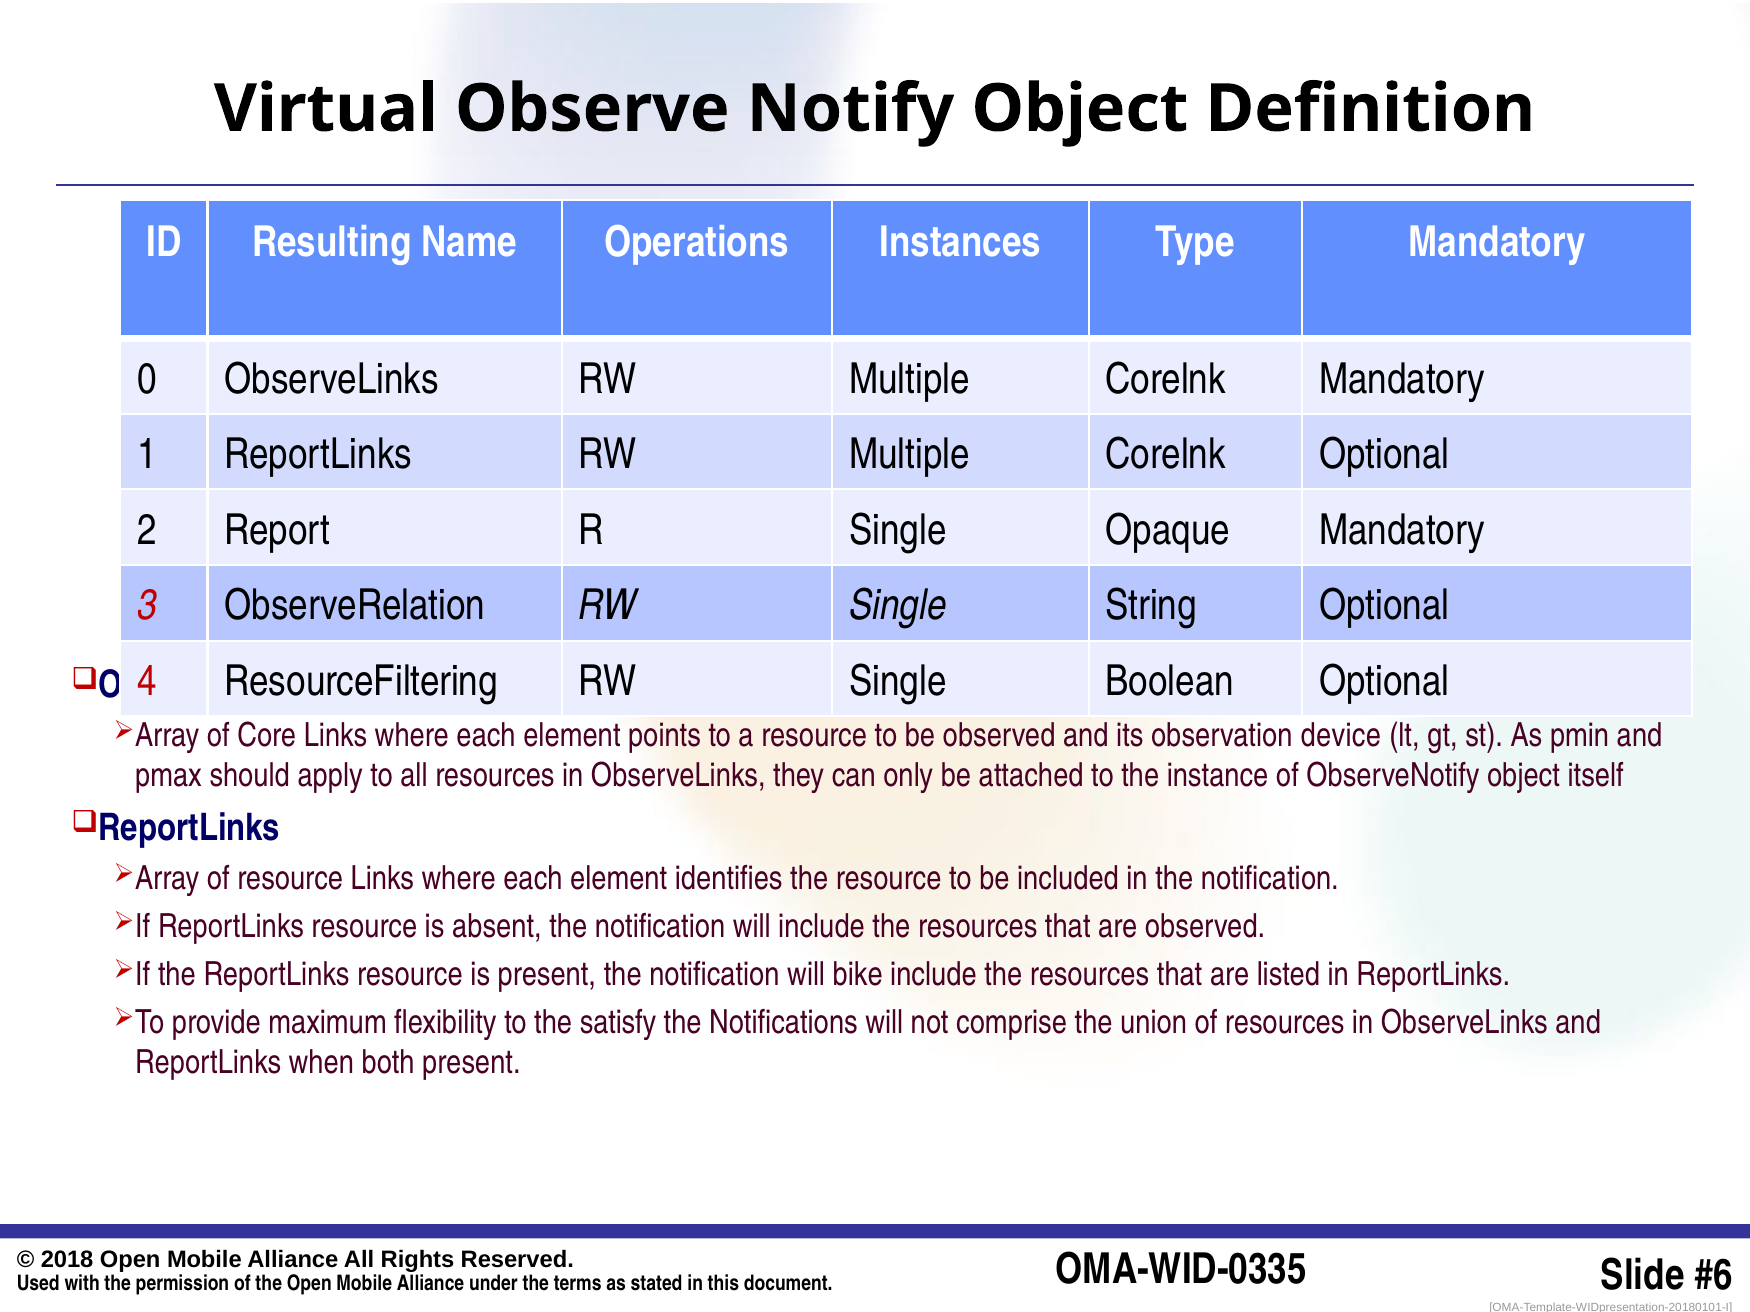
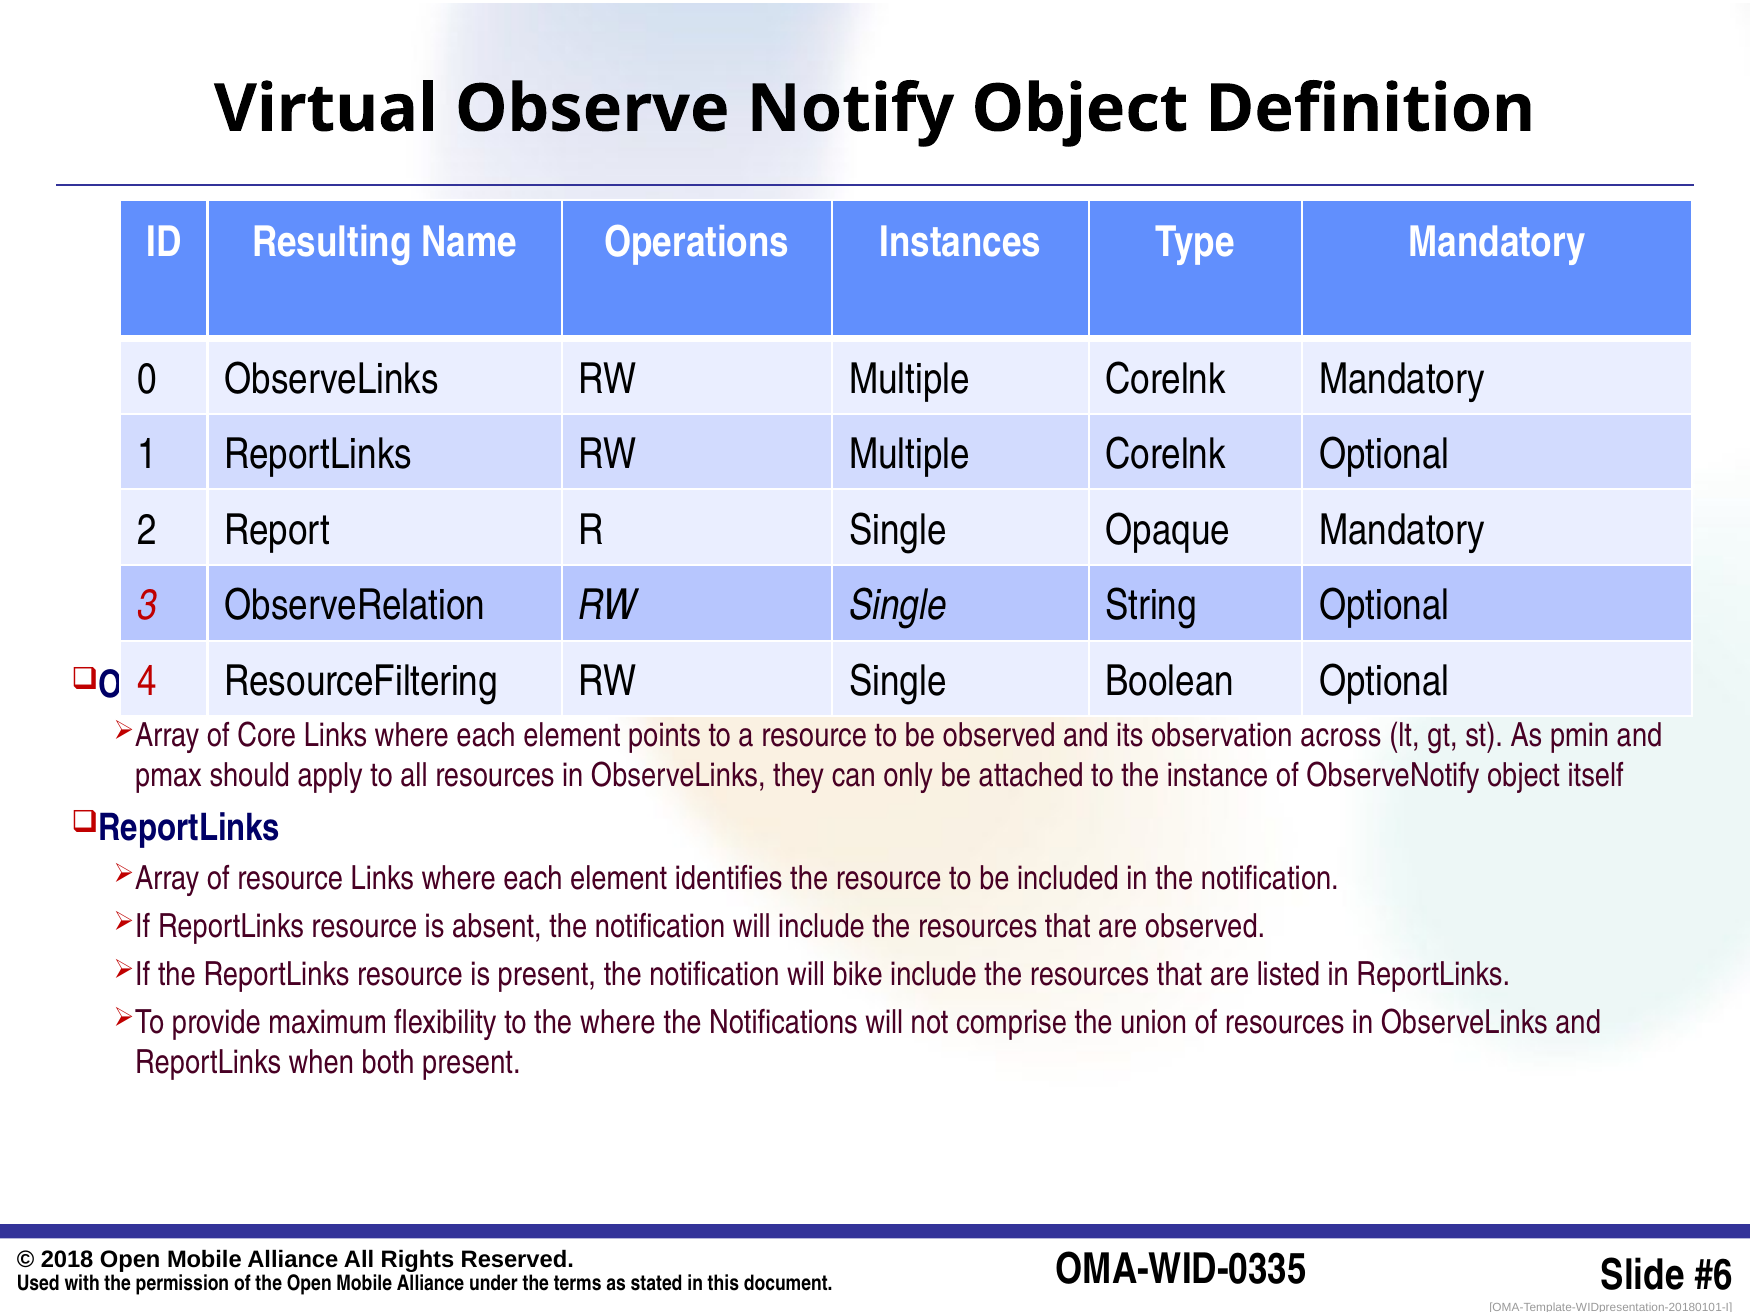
device: device -> across
the satisfy: satisfy -> where
